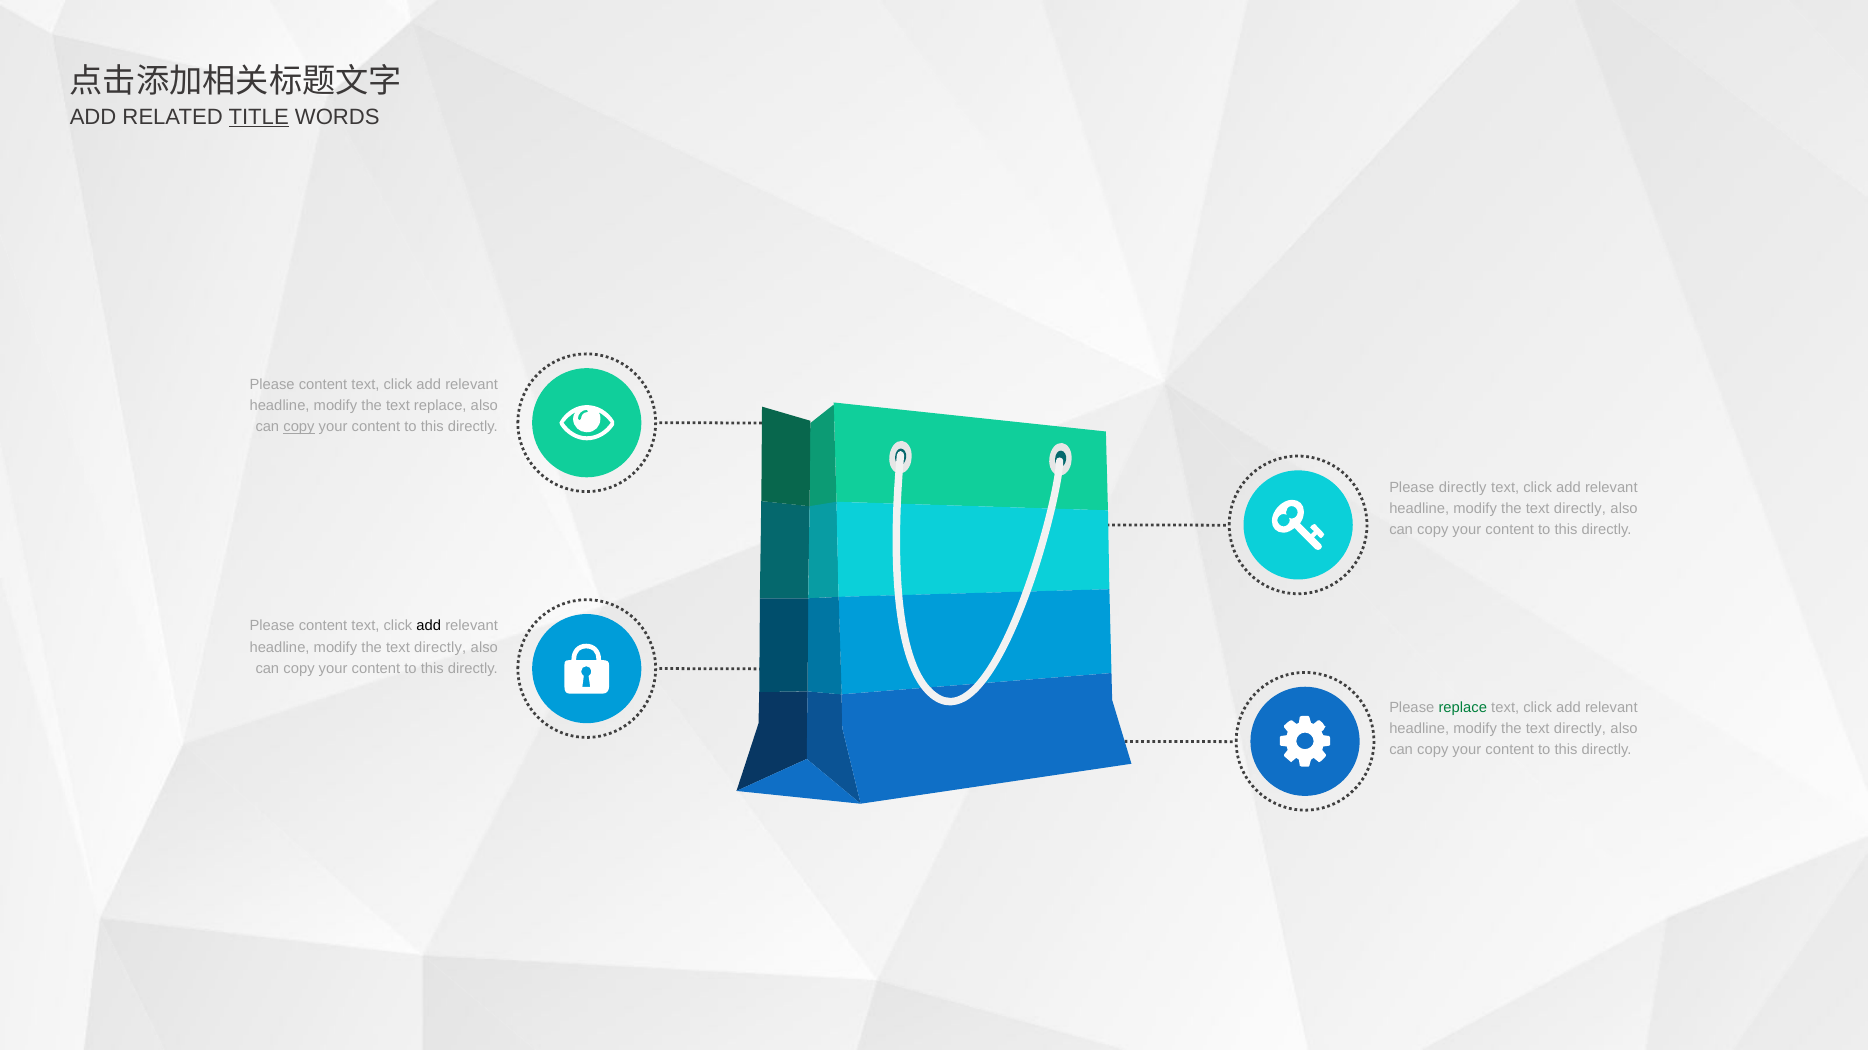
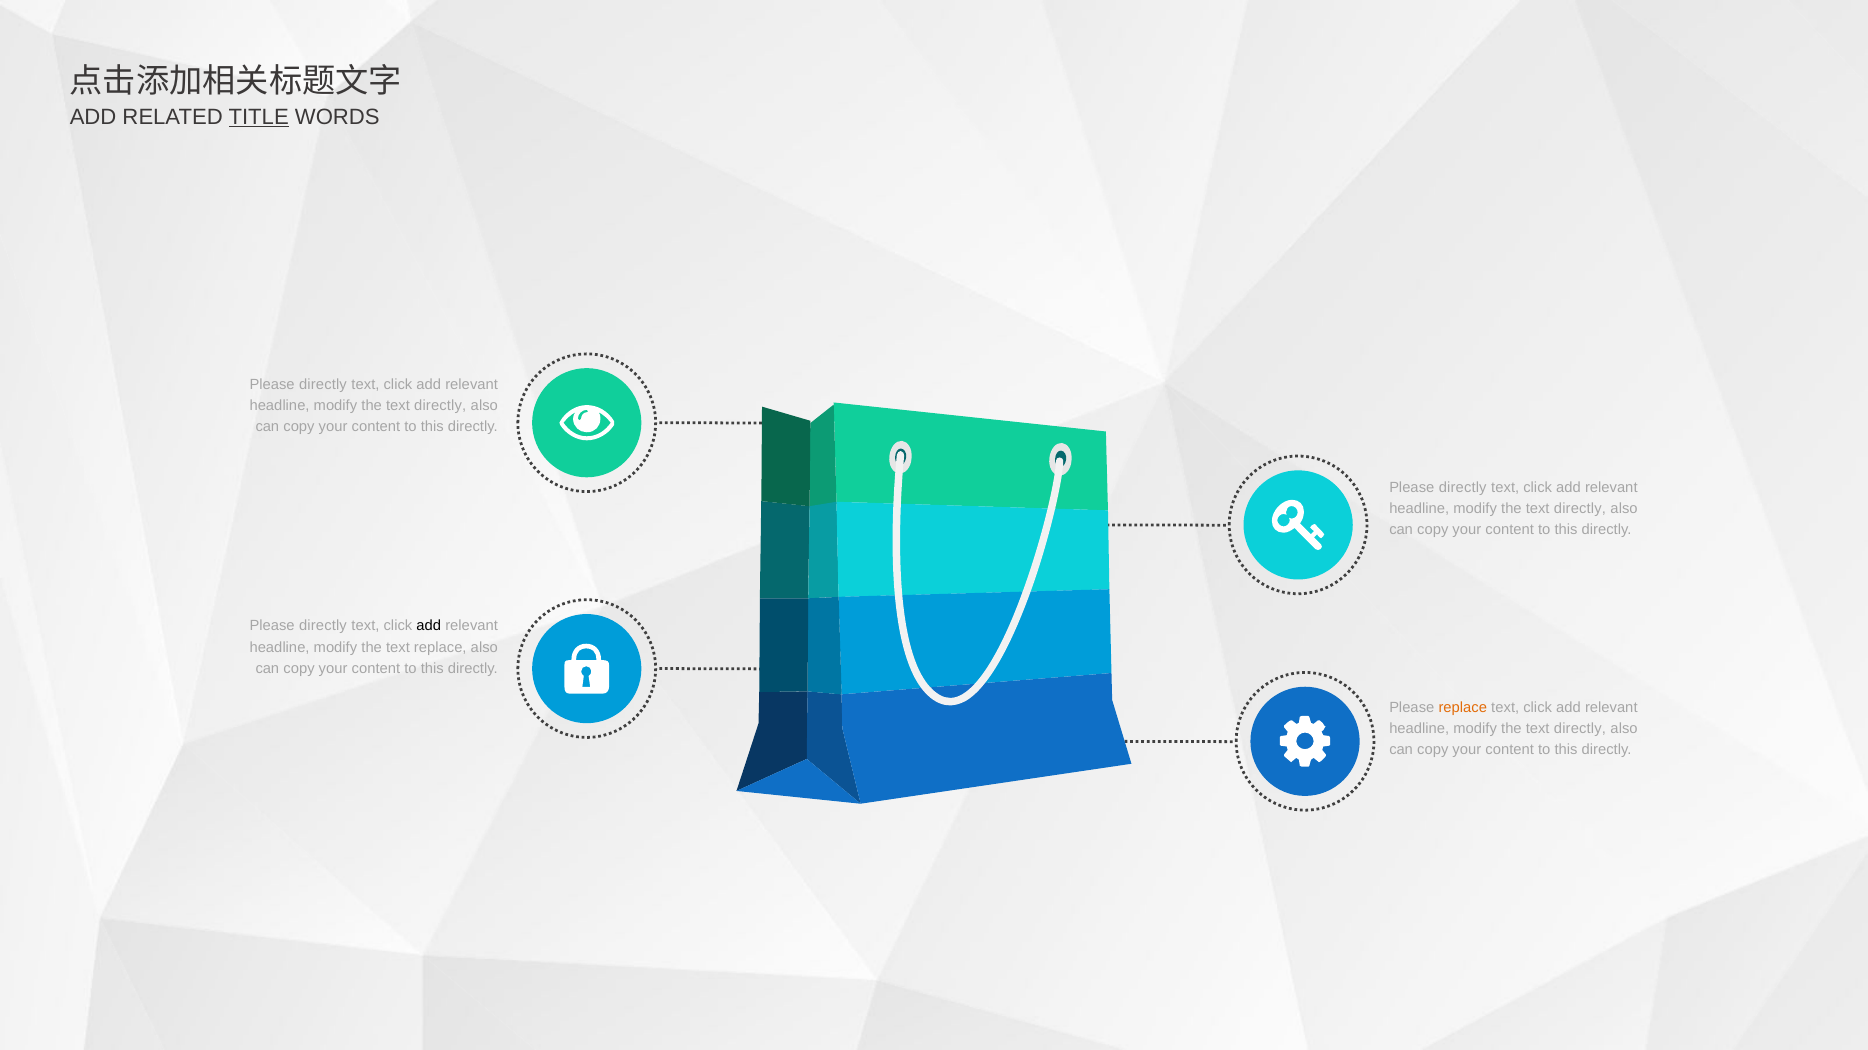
content at (323, 385): content -> directly
replace at (440, 406): replace -> directly
copy at (299, 427) underline: present -> none
content at (323, 626): content -> directly
directly at (440, 648): directly -> replace
replace at (1463, 708) colour: green -> orange
